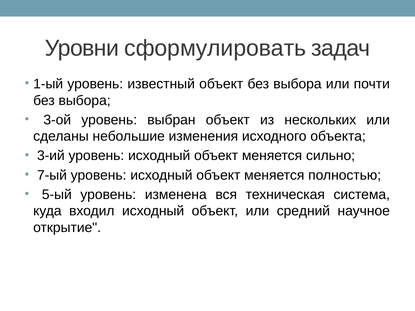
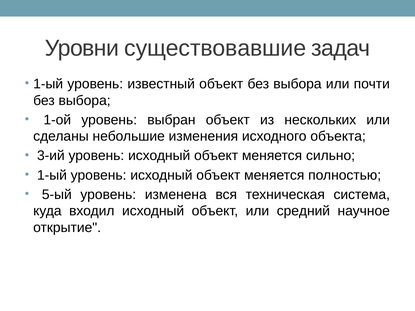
сформулировать: сформулировать -> существовавшие
3-ой: 3-ой -> 1-ой
7-ый at (52, 175): 7-ый -> 1-ый
